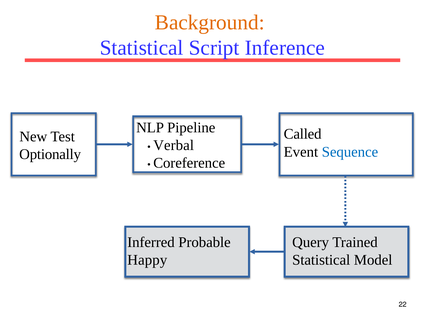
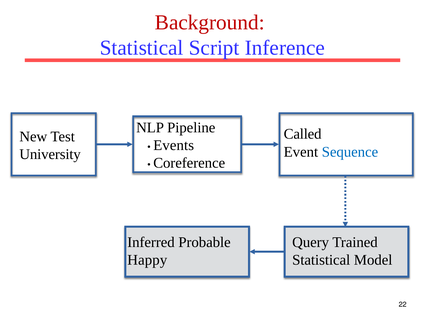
Background colour: orange -> red
Verbal: Verbal -> Events
Optionally: Optionally -> University
